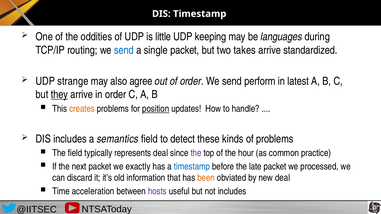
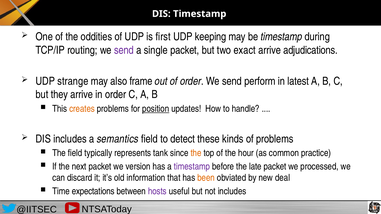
little: little -> first
be languages: languages -> timestamp
send at (124, 50) colour: blue -> purple
takes: takes -> exact
standardized: standardized -> adjudications
agree: agree -> frame
they underline: present -> none
represents deal: deal -> tank
the at (196, 153) colour: purple -> orange
exactly: exactly -> version
timestamp at (192, 167) colour: blue -> purple
acceleration: acceleration -> expectations
